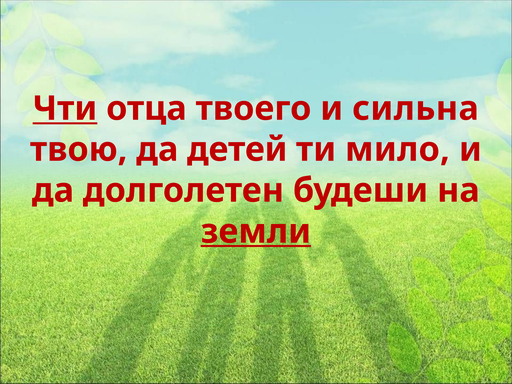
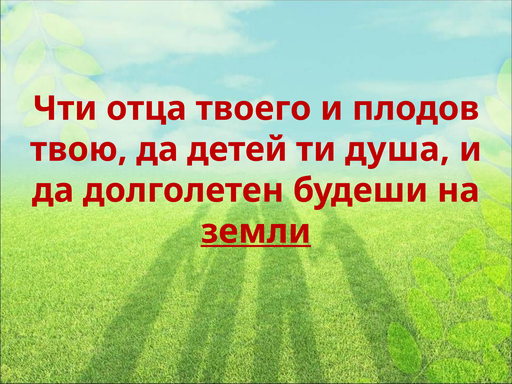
Чти underline: present -> none
сильна: сильна -> плодов
мило: мило -> душа
